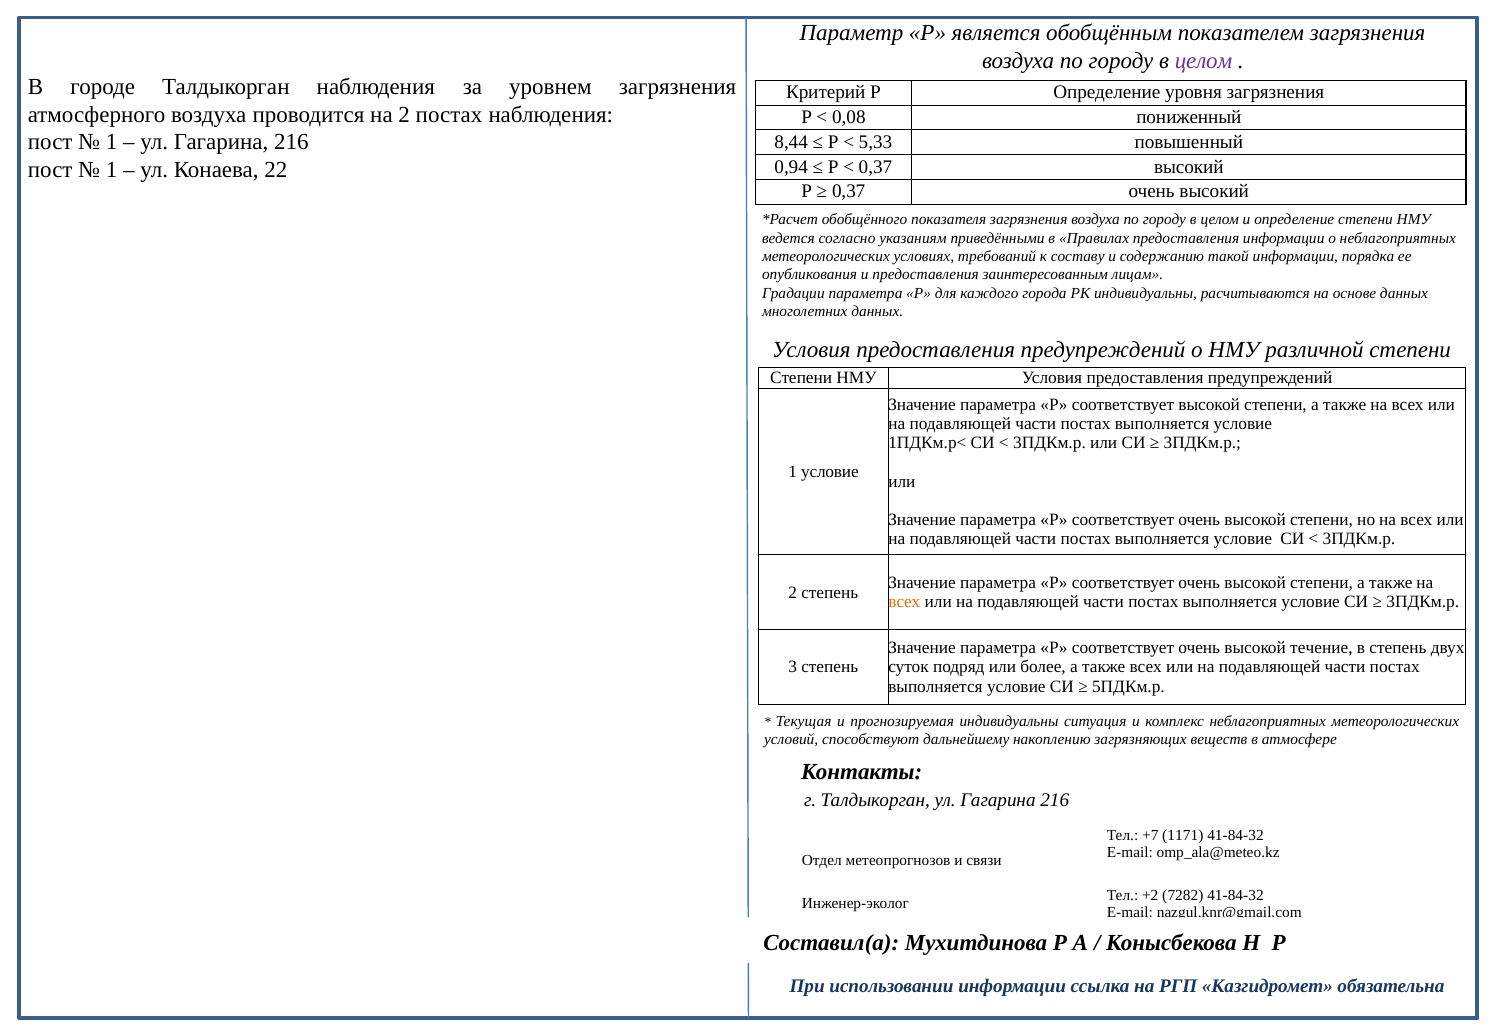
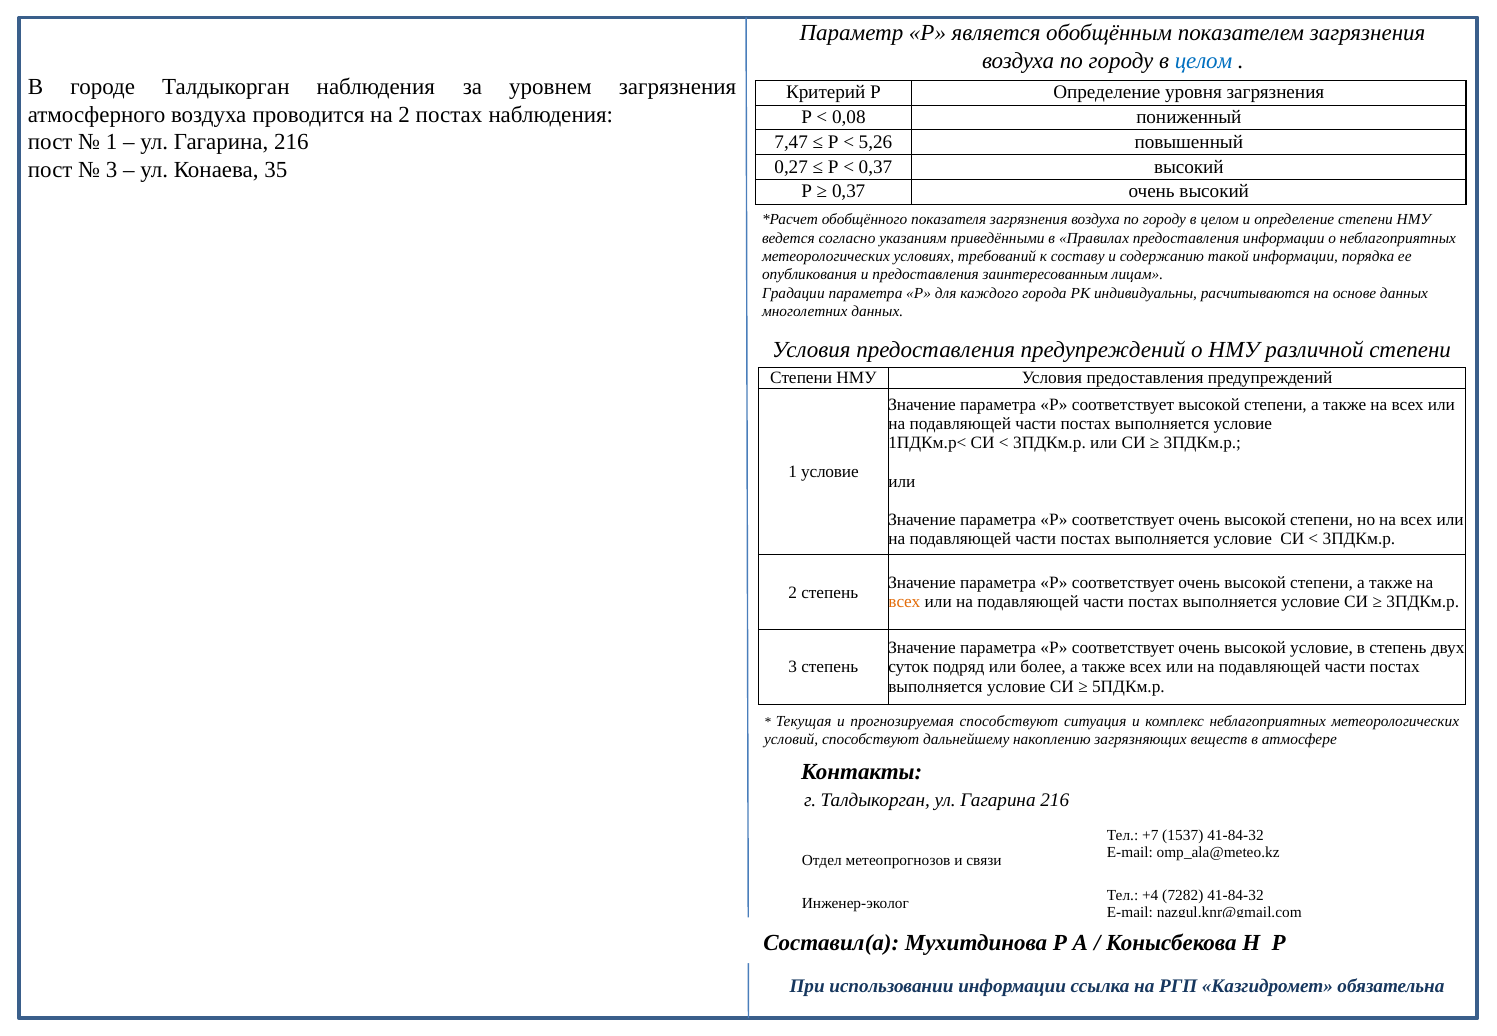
целом at (1204, 60) colour: purple -> blue
8,44: 8,44 -> 7,47
5,33: 5,33 -> 5,26
0,94: 0,94 -> 0,27
1 at (112, 170): 1 -> 3
22: 22 -> 35
высокой течение: течение -> условие
прогнозируемая индивидуальны: индивидуальны -> способствуют
1171: 1171 -> 1537
+2: +2 -> +4
